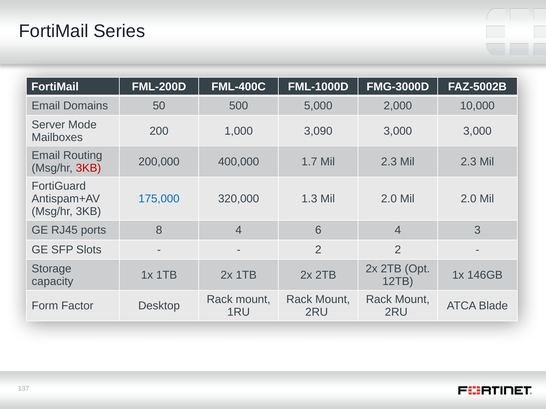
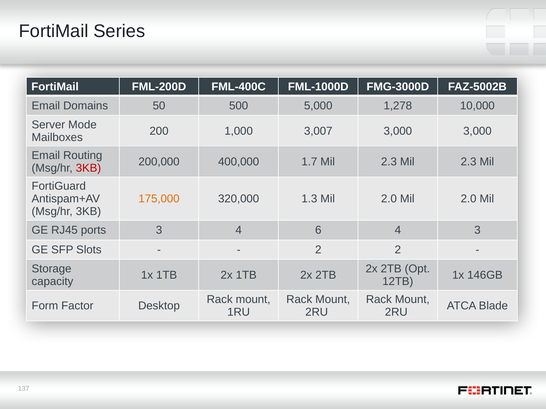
2,000: 2,000 -> 1,278
3,090: 3,090 -> 3,007
175,000 colour: blue -> orange
ports 8: 8 -> 3
